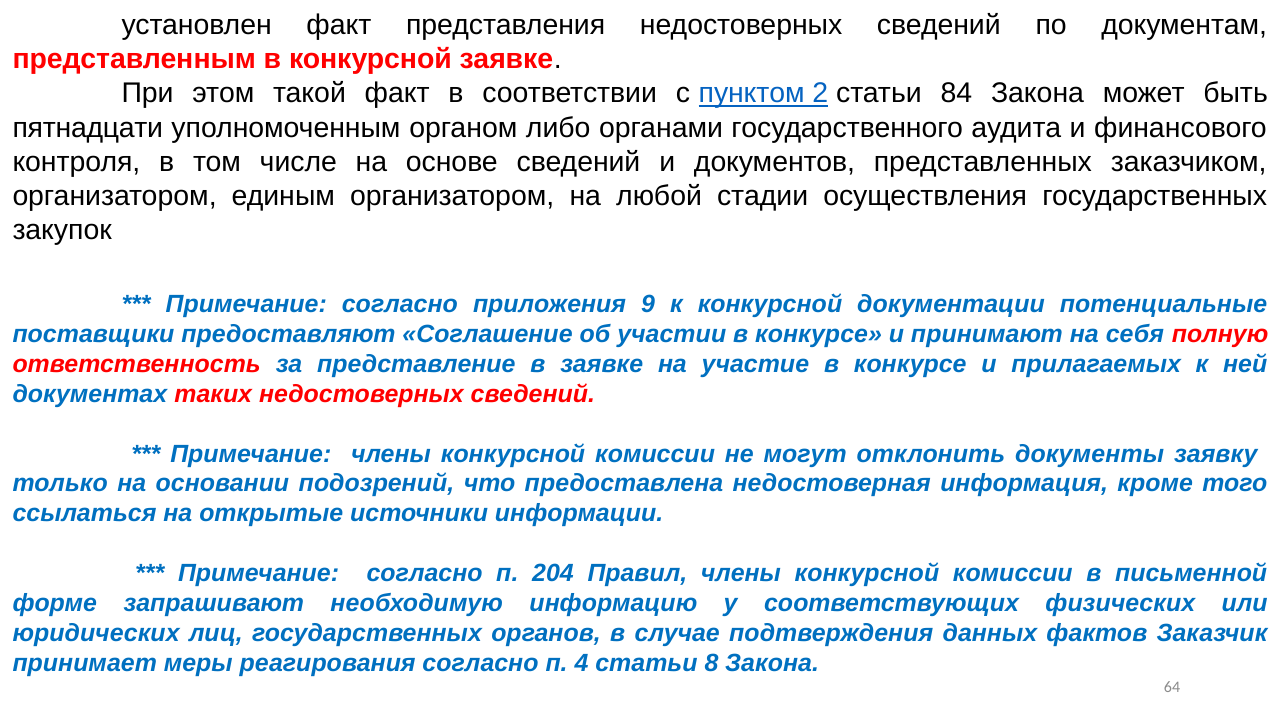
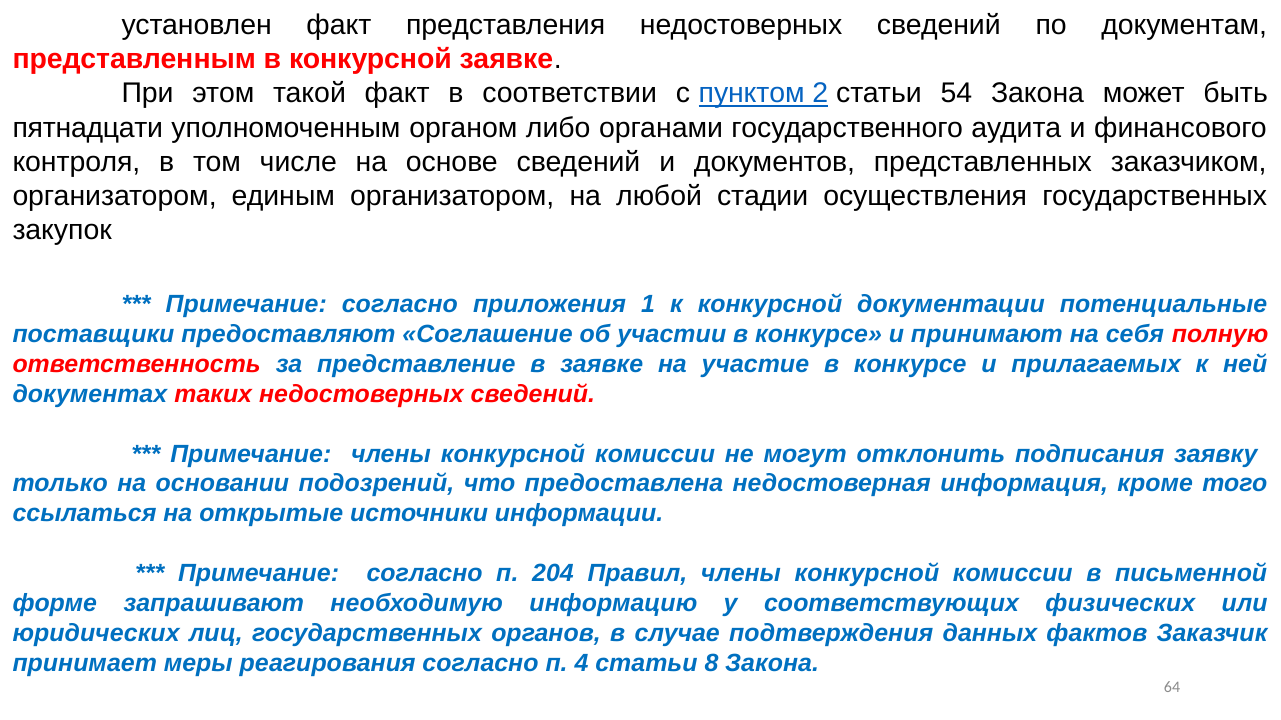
84: 84 -> 54
9: 9 -> 1
документы: документы -> подписания
